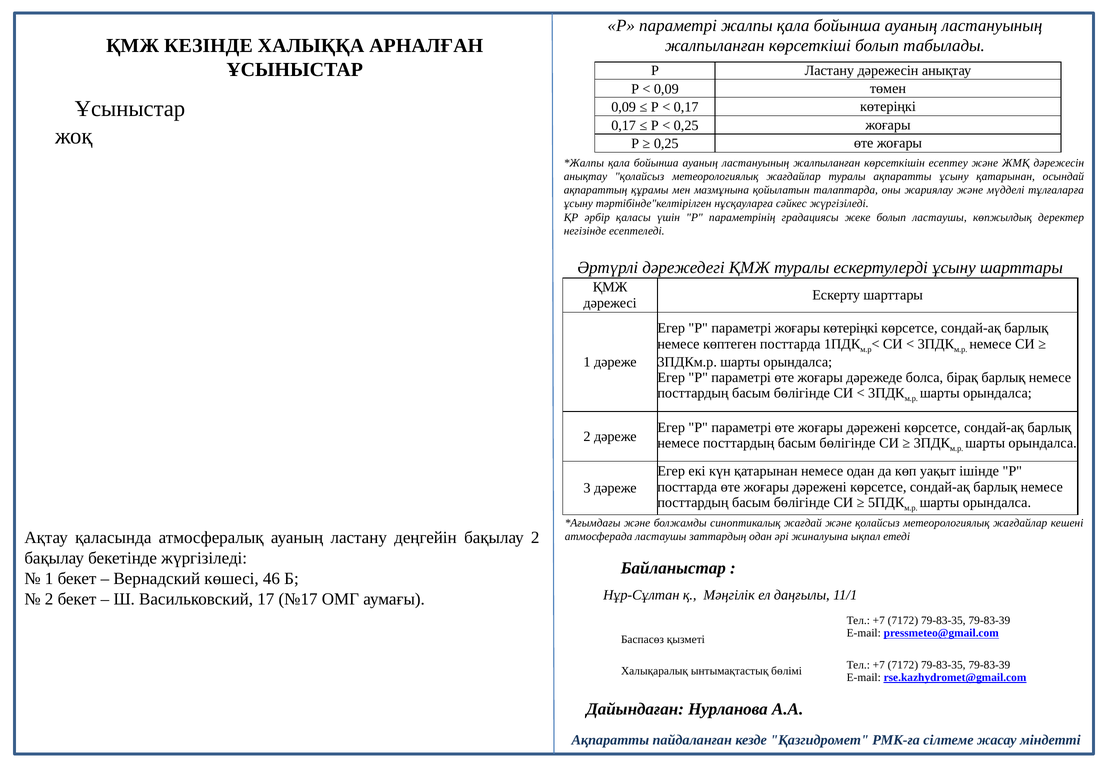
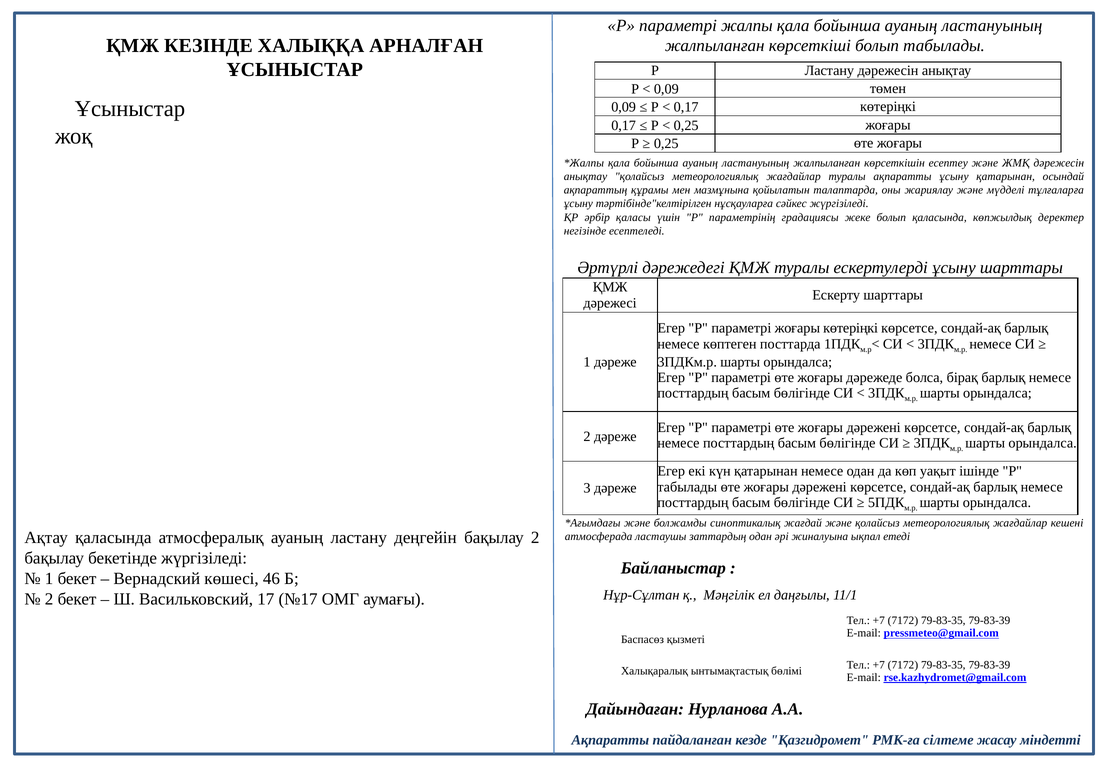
болып ластаушы: ластаушы -> қаласында
посттарда at (687, 487): посттарда -> табылады
